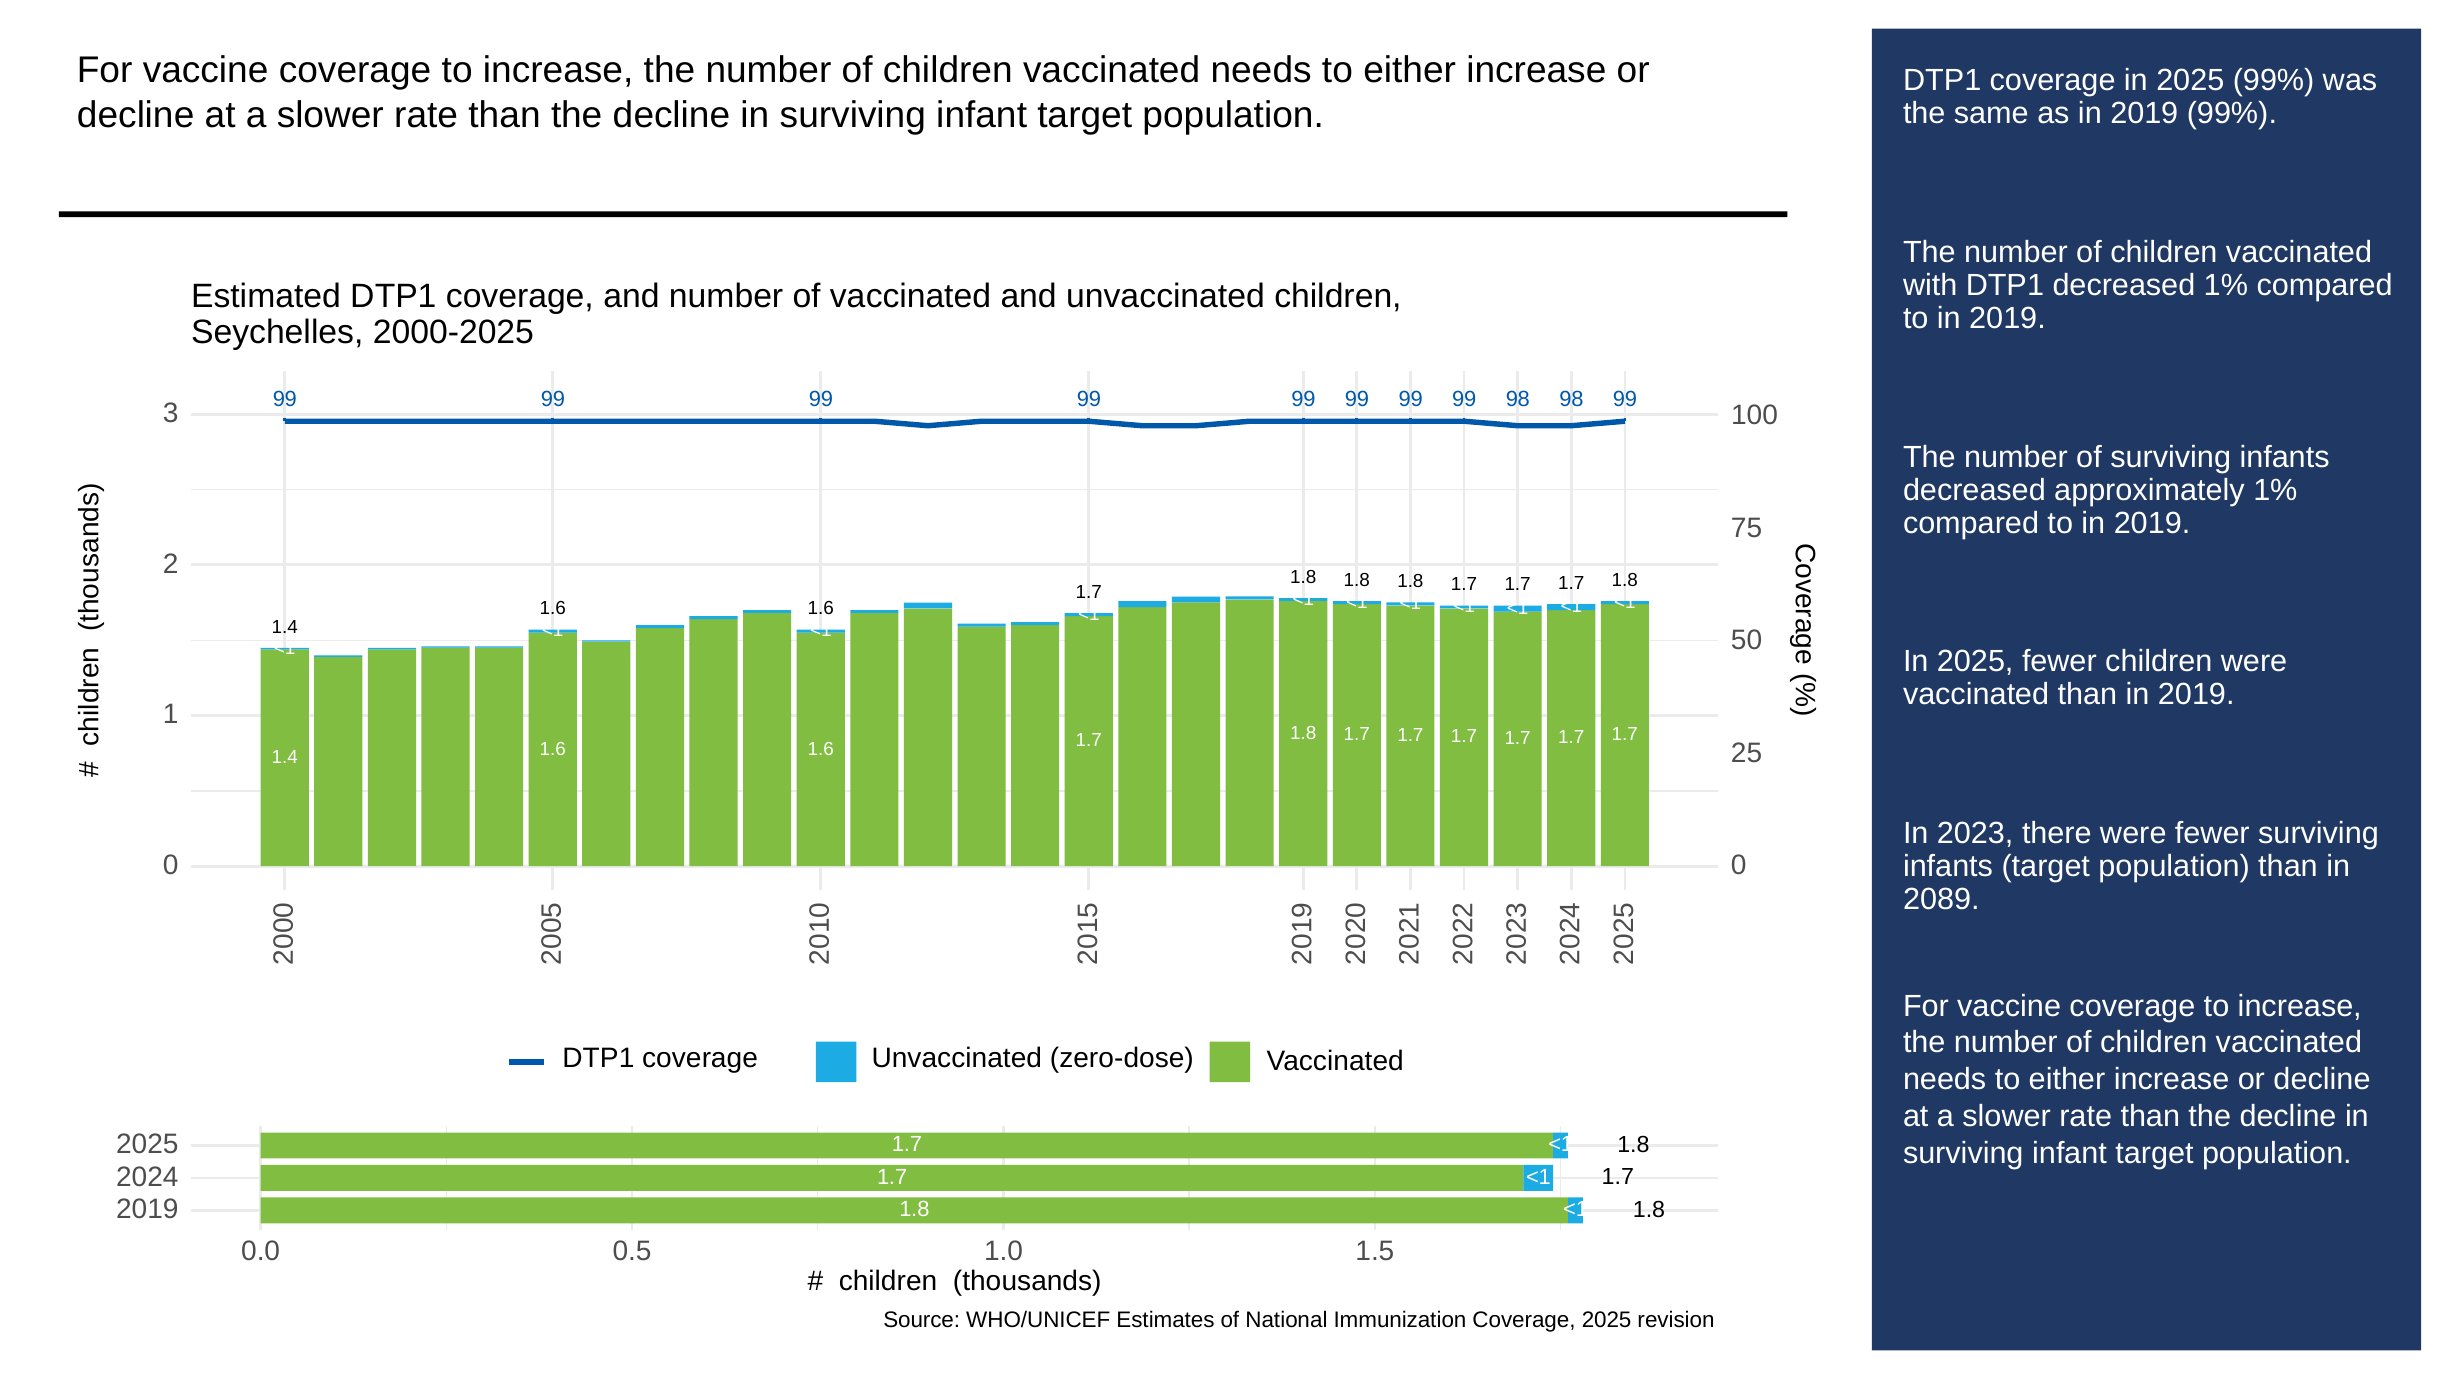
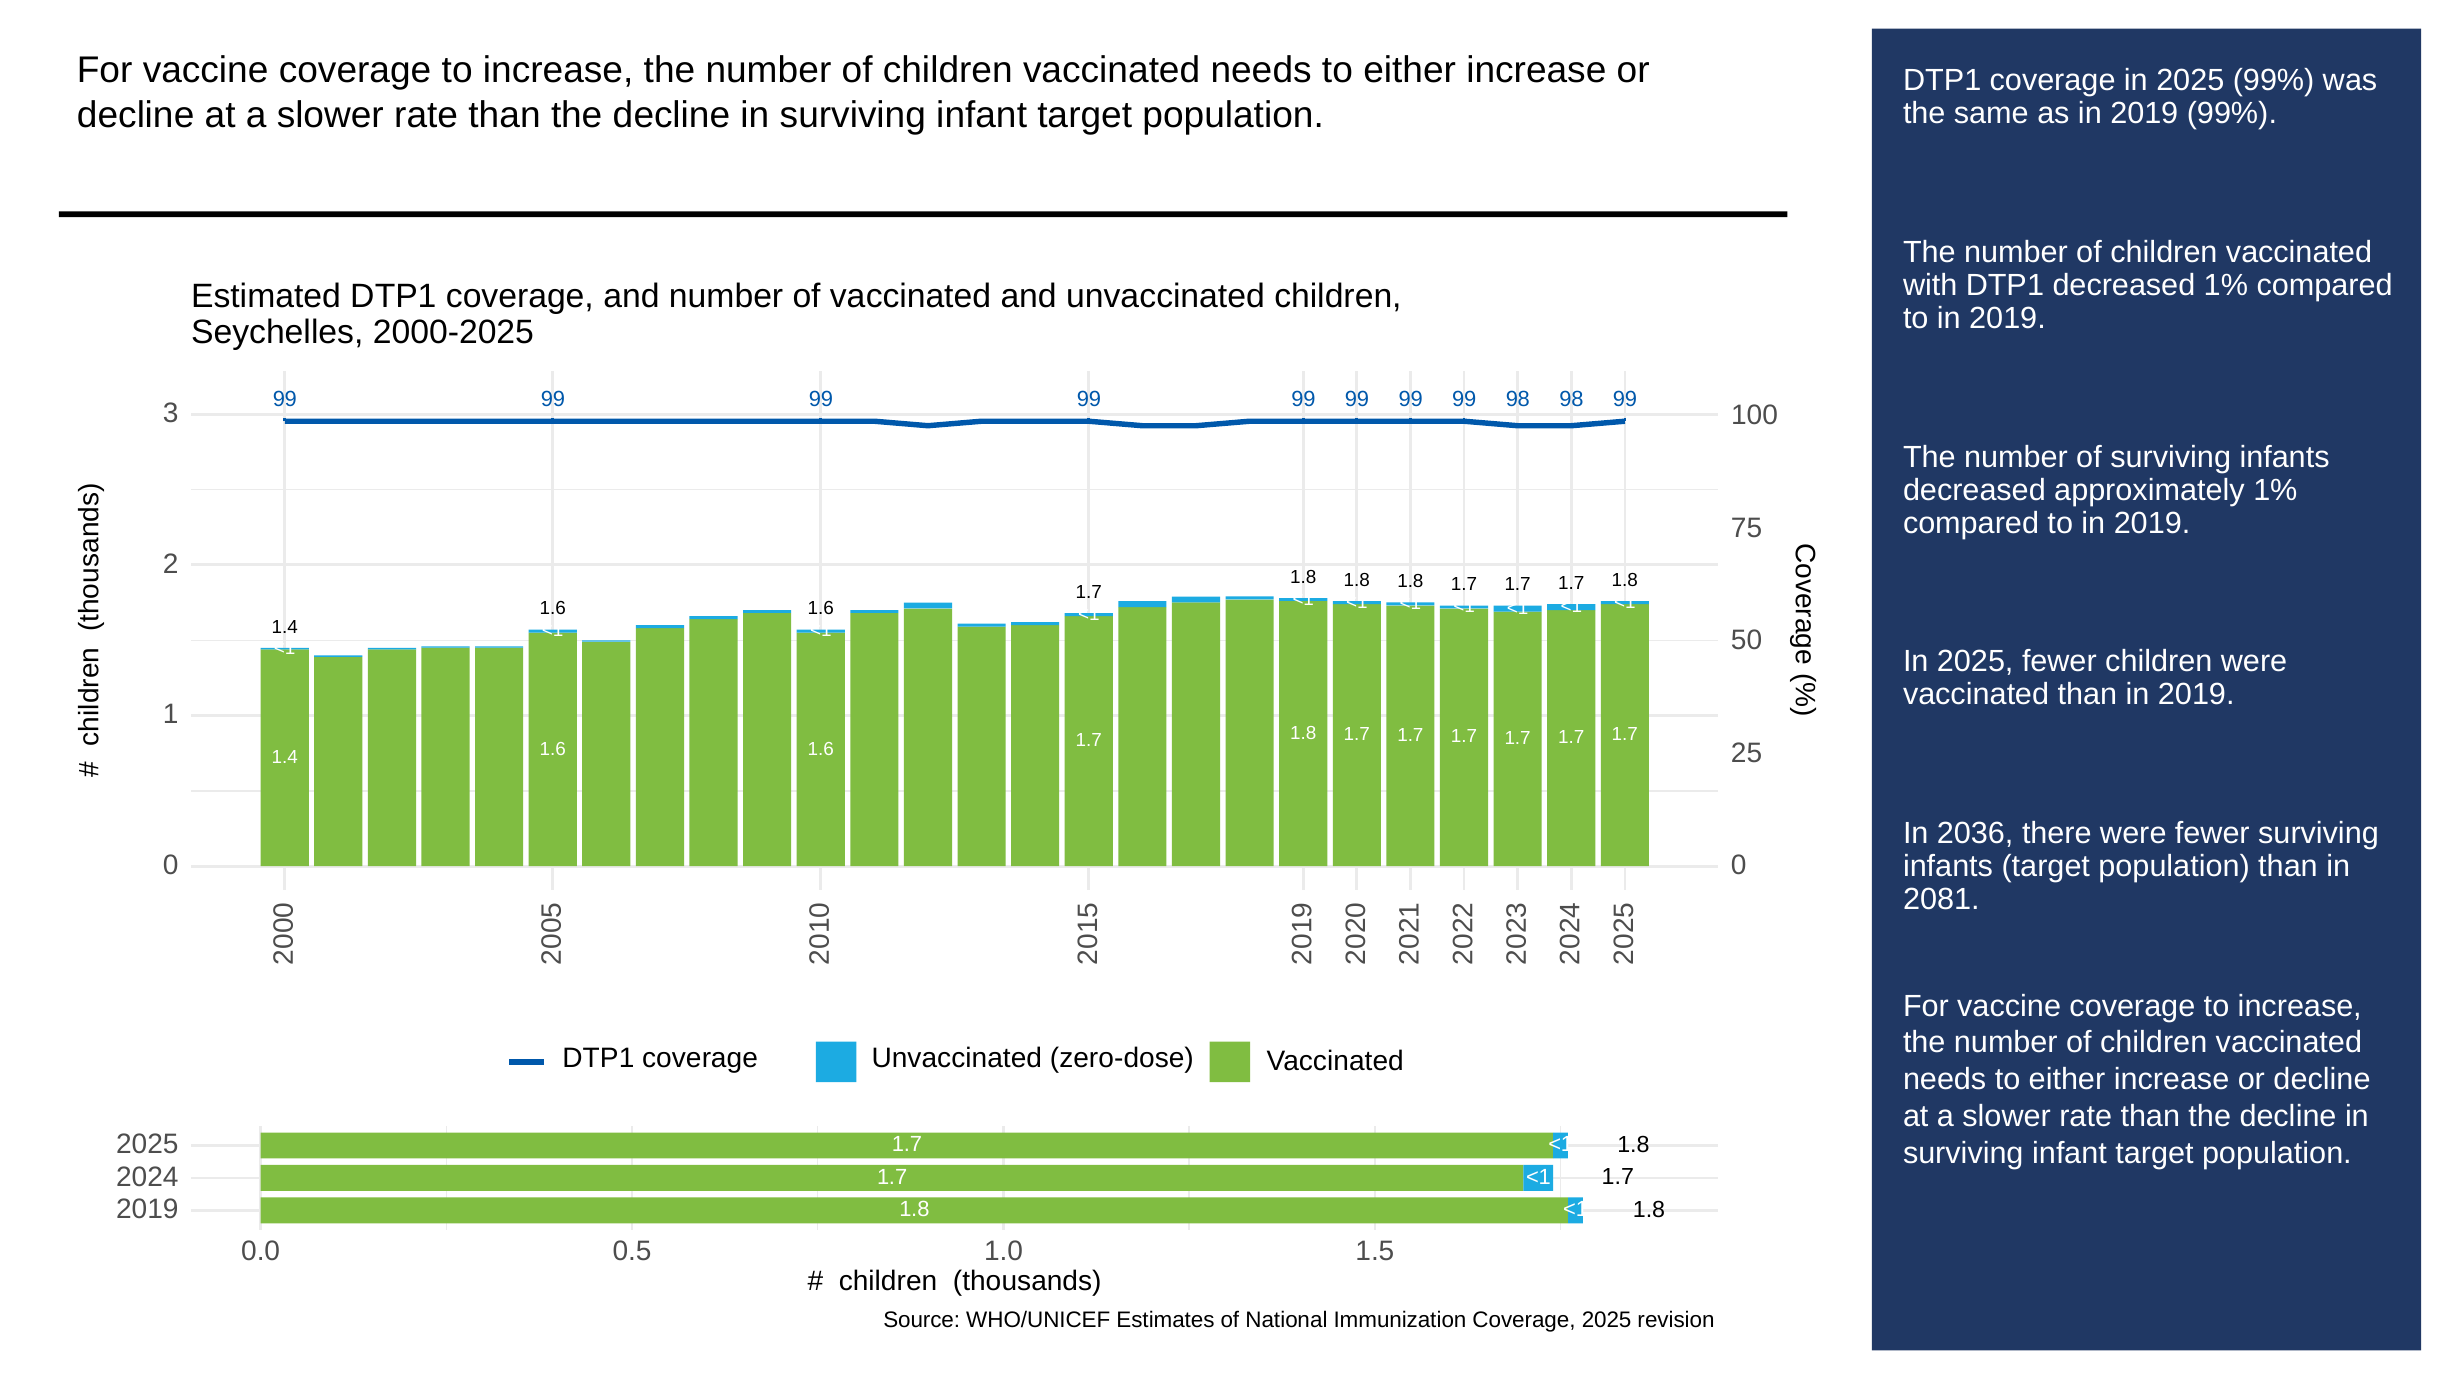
2023: 2023 -> 2036
2089: 2089 -> 2081
